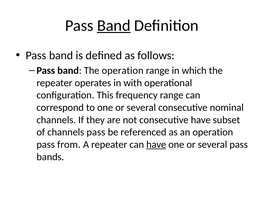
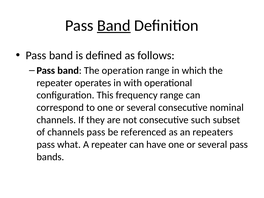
consecutive have: have -> such
an operation: operation -> repeaters
from: from -> what
have at (156, 145) underline: present -> none
